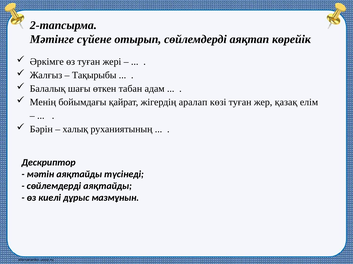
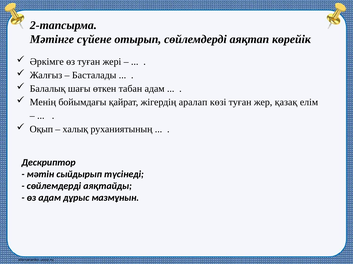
Тақырыбы: Тақырыбы -> Басталады
Бәрін: Бәрін -> Оқып
мәтін аяқтайды: аяқтайды -> сыйдырып
өз киелі: киелі -> адам
